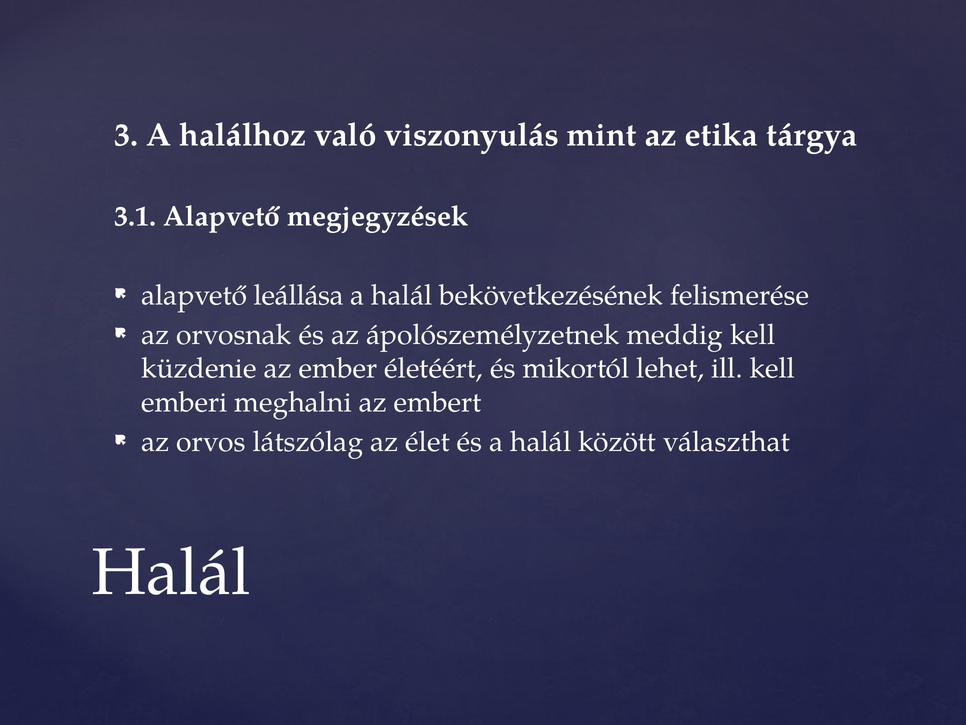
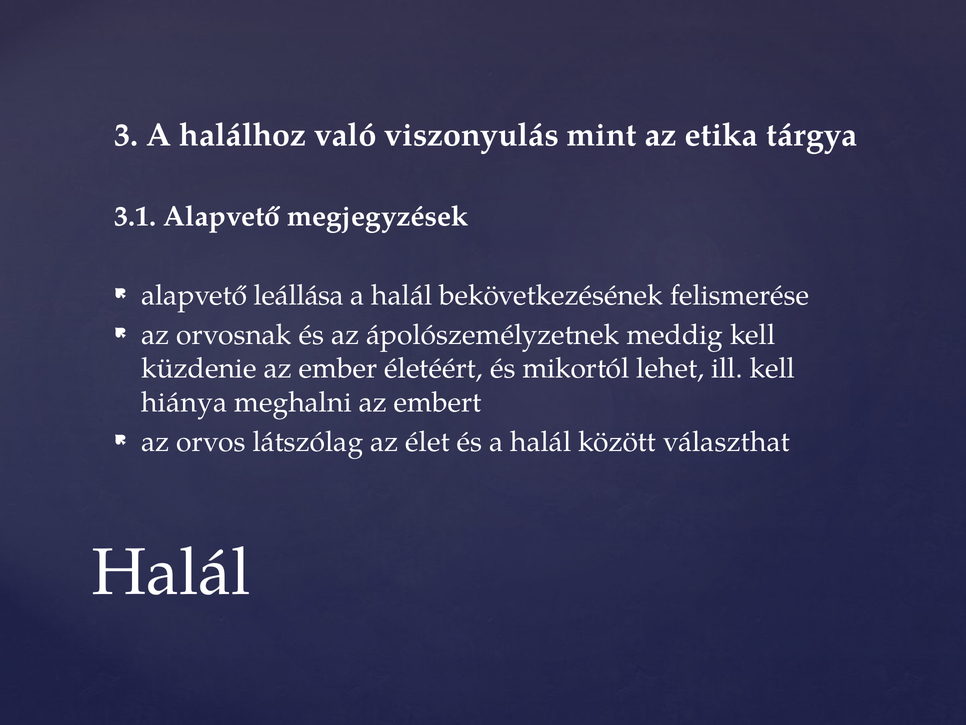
emberi: emberi -> hiánya
